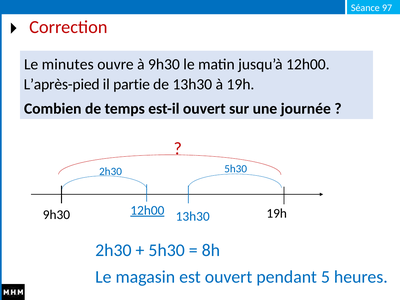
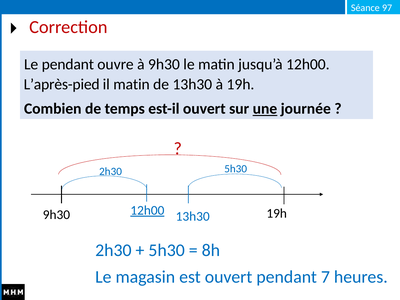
Le minutes: minutes -> pendant
il partie: partie -> matin
une underline: none -> present
5: 5 -> 7
